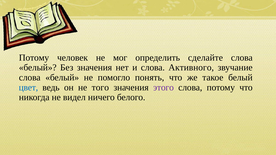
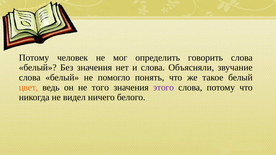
сделайте: сделайте -> говорить
Активного: Активного -> Объясняли
цвет colour: blue -> orange
